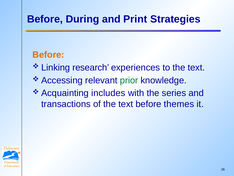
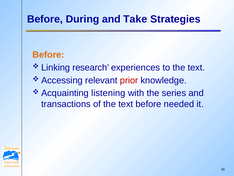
Print: Print -> Take
prior colour: green -> red
includes: includes -> listening
themes: themes -> needed
